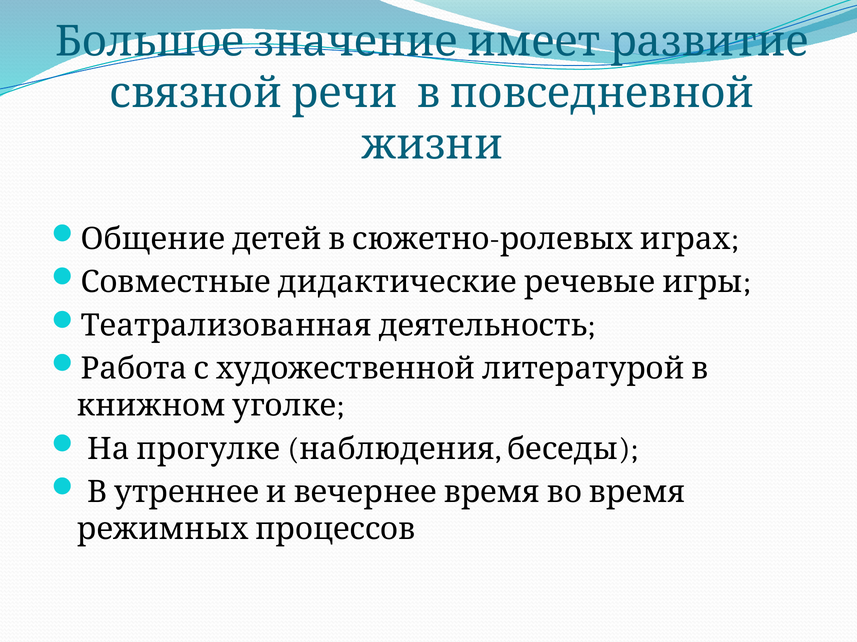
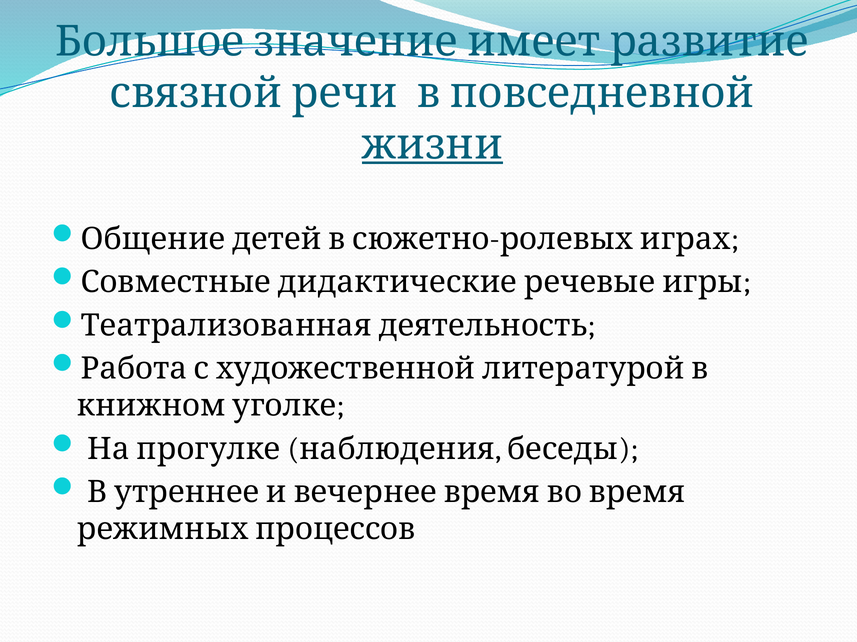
жизни underline: none -> present
